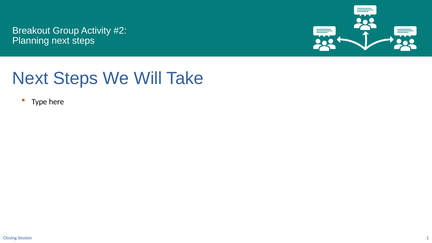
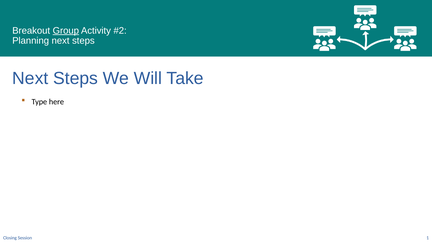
Group underline: none -> present
